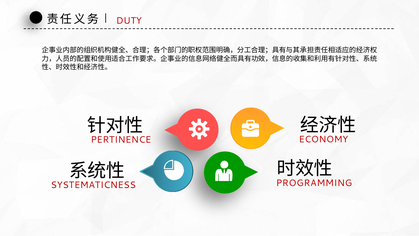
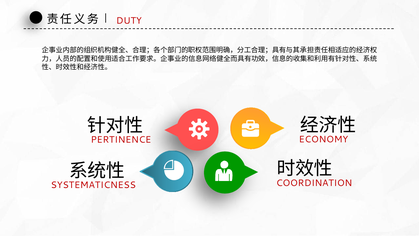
PROGRAMMING: PROGRAMMING -> COORDINATION
